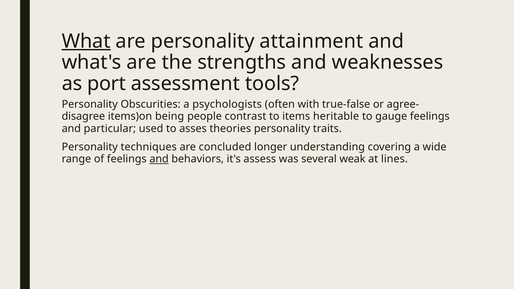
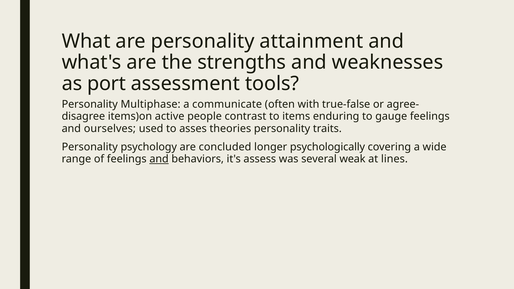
What underline: present -> none
Obscurities: Obscurities -> Multiphase
psychologists: psychologists -> communicate
being: being -> active
heritable: heritable -> enduring
particular: particular -> ourselves
techniques: techniques -> psychology
understanding: understanding -> psychologically
